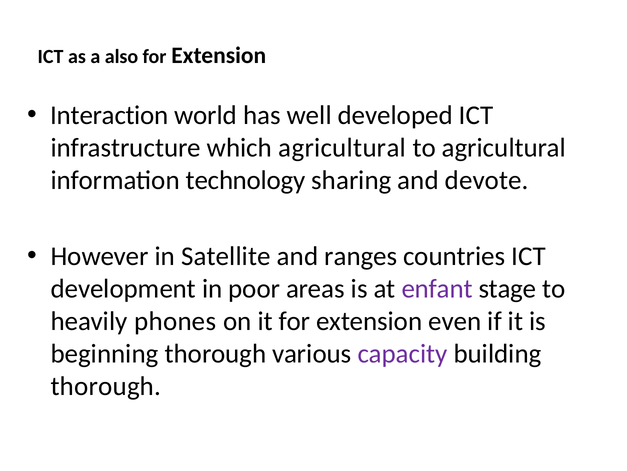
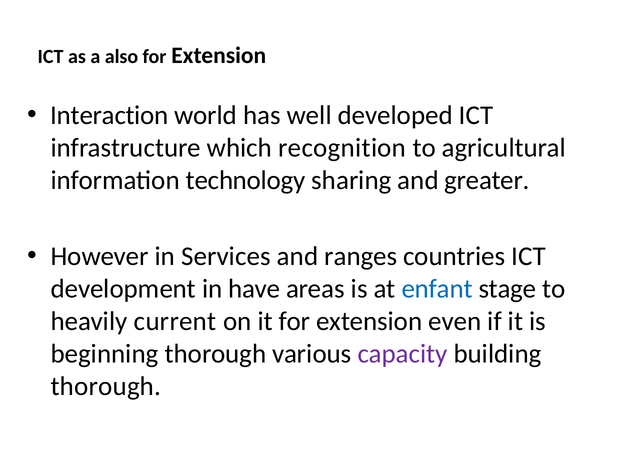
which agricultural: agricultural -> recognition
devote: devote -> greater
Satellite: Satellite -> Services
poor: poor -> have
enfant colour: purple -> blue
phones: phones -> current
